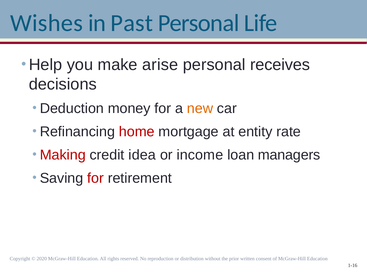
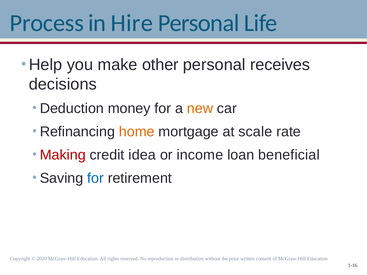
Wishes: Wishes -> Process
Past: Past -> Hire
arise: arise -> other
home colour: red -> orange
entity: entity -> scale
managers: managers -> beneficial
for at (96, 178) colour: red -> blue
